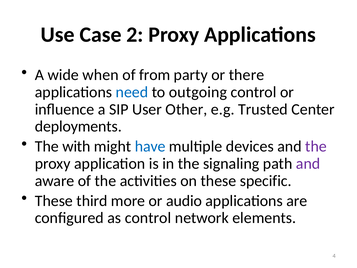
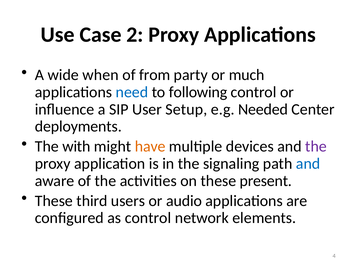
there: there -> much
outgoing: outgoing -> following
Other: Other -> Setup
Trusted: Trusted -> Needed
have colour: blue -> orange
and at (308, 163) colour: purple -> blue
specific: specific -> present
more: more -> users
